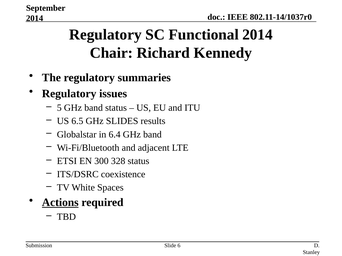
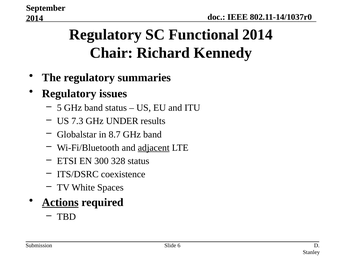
6.5: 6.5 -> 7.3
SLIDES: SLIDES -> UNDER
6.4: 6.4 -> 8.7
adjacent underline: none -> present
